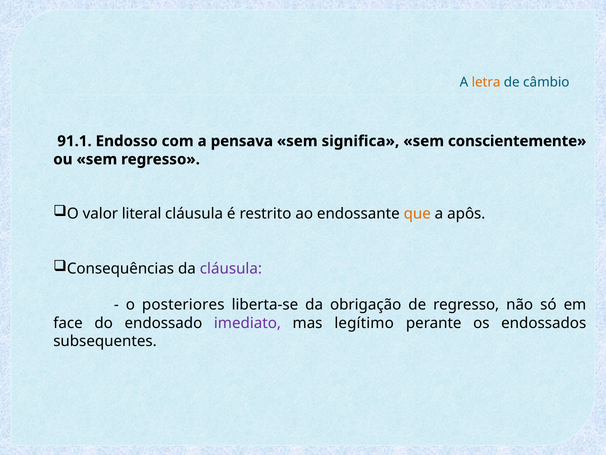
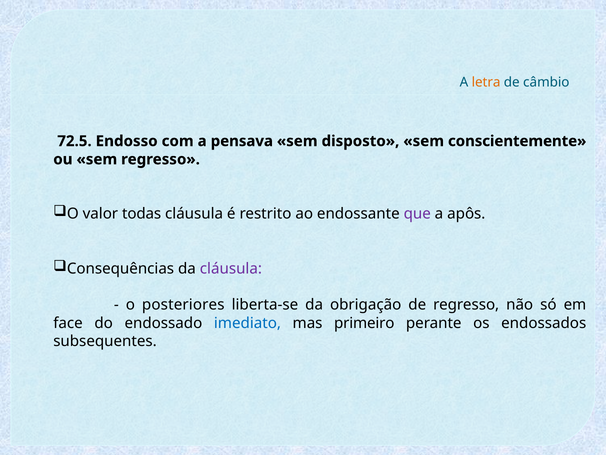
91.1: 91.1 -> 72.5
significa: significa -> disposto
literal: literal -> todas
que colour: orange -> purple
imediato colour: purple -> blue
legítimo: legítimo -> primeiro
